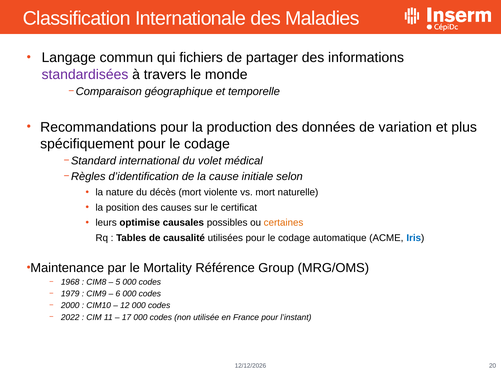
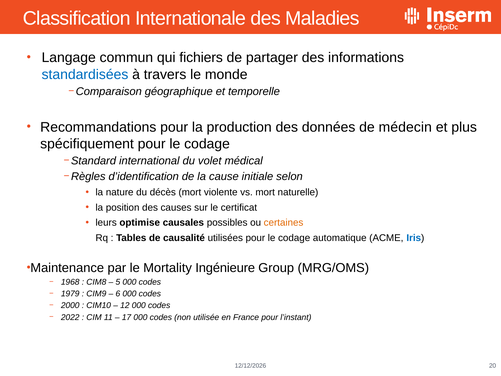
standardisées colour: purple -> blue
variation: variation -> médecin
Référence: Référence -> Ingénieure
